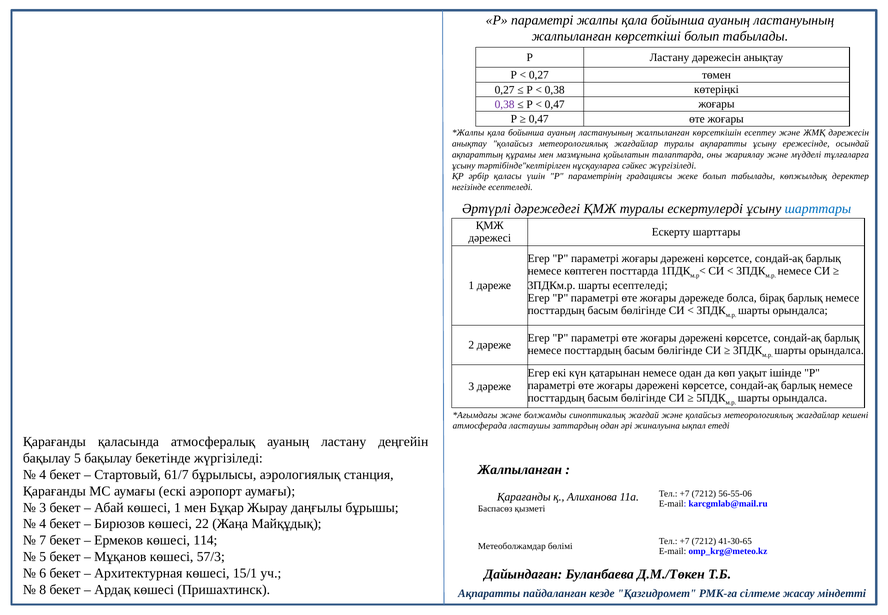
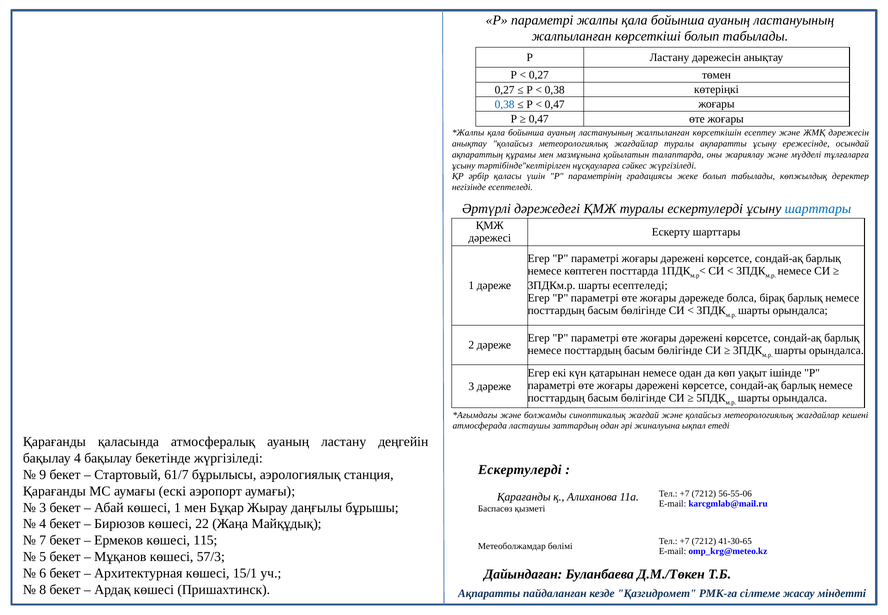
0,38 at (505, 105) colour: purple -> blue
бақылау 5: 5 -> 4
Жалпыланған at (520, 470): Жалпыланған -> Ескертулерді
4 at (43, 475): 4 -> 9
114: 114 -> 115
